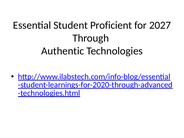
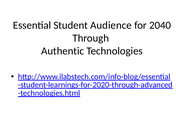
Proficient: Proficient -> Audience
2027: 2027 -> 2040
